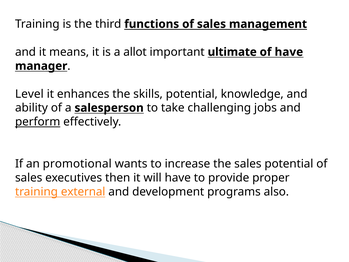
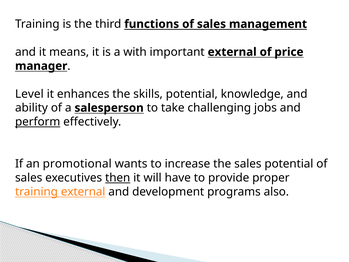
allot: allot -> with
important ultimate: ultimate -> external
of have: have -> price
then underline: none -> present
